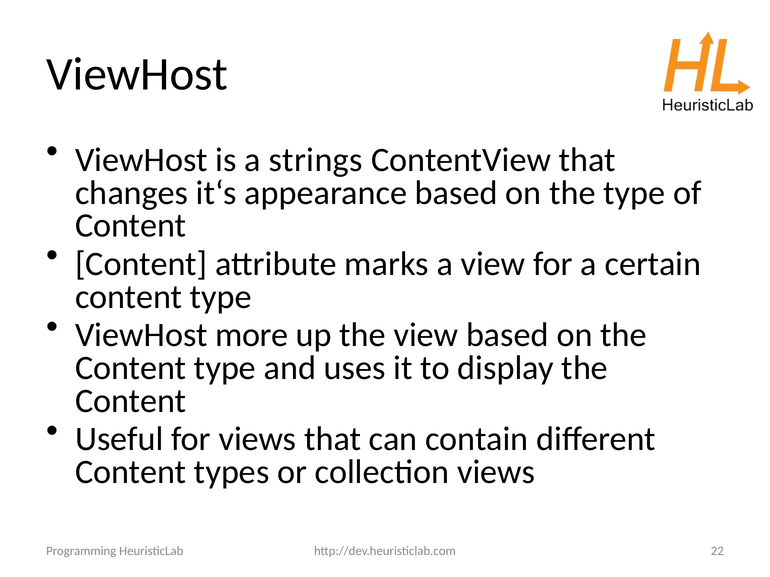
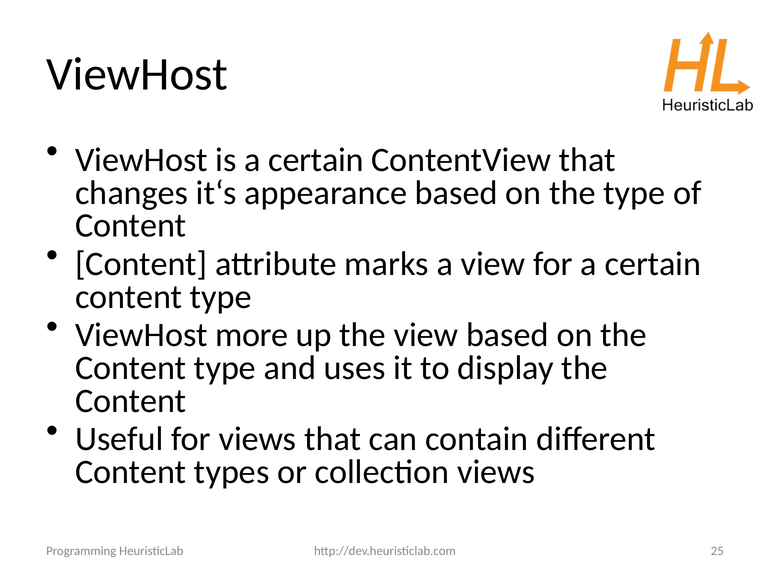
is a strings: strings -> certain
22: 22 -> 25
